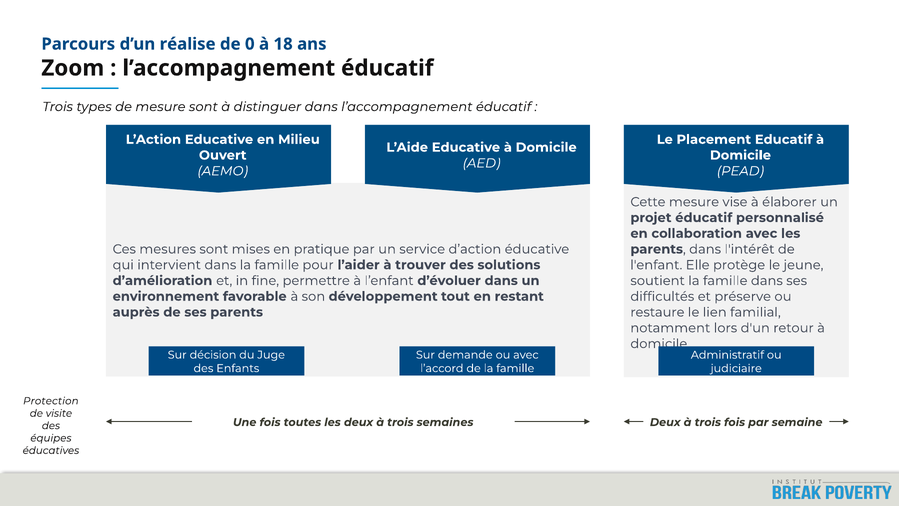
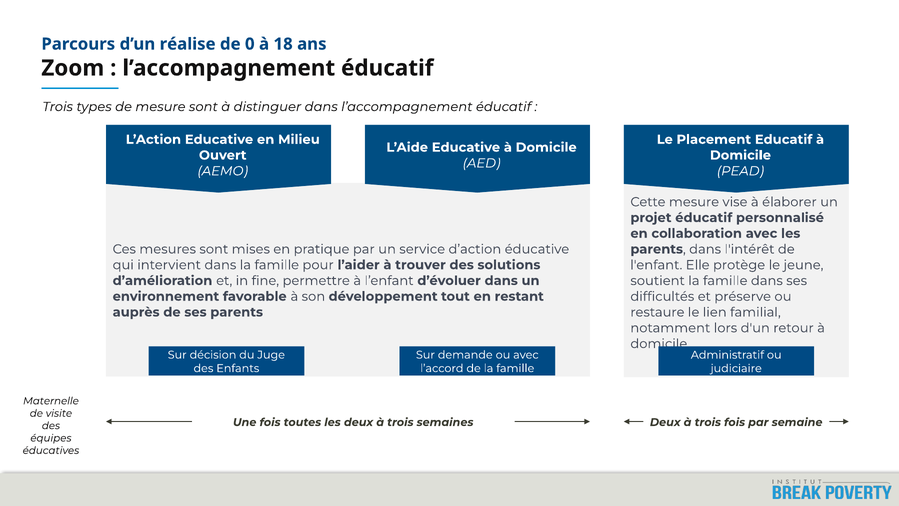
Protection: Protection -> Maternelle
